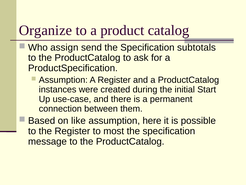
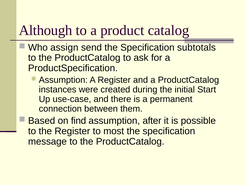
Organize: Organize -> Although
like: like -> find
here: here -> after
